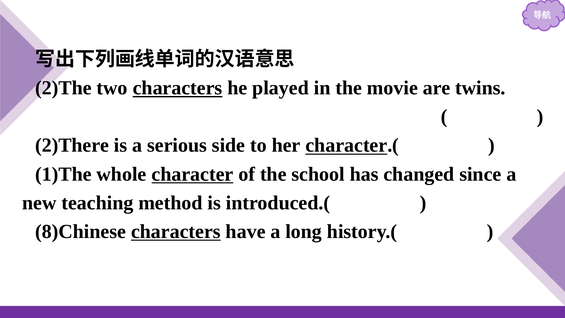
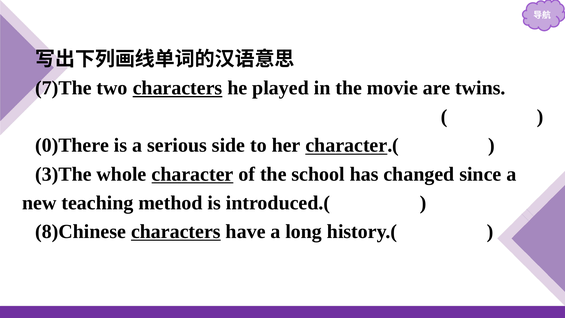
2)The: 2)The -> 7)The
2)There: 2)There -> 0)There
1)The: 1)The -> 3)The
